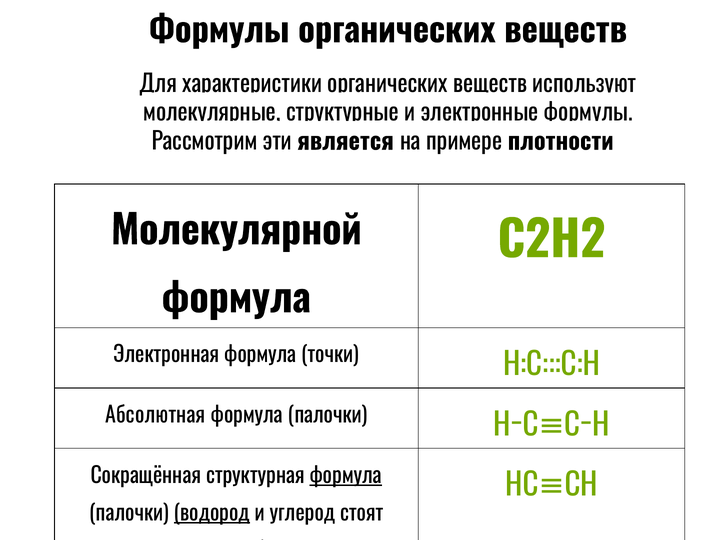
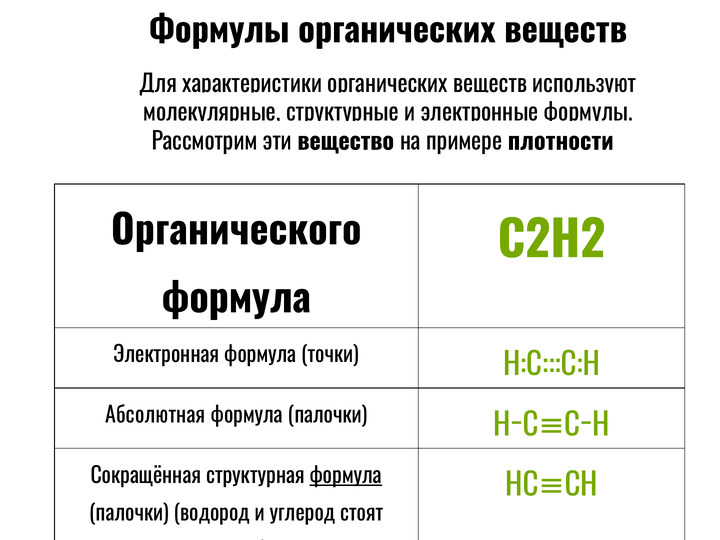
является: является -> вещество
Молекулярной: Молекулярной -> Органического
водород underline: present -> none
